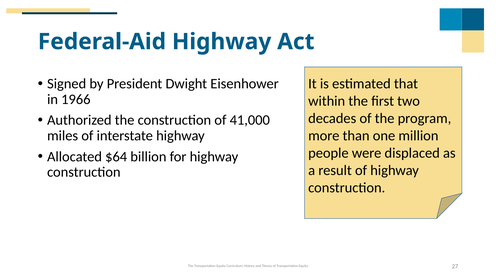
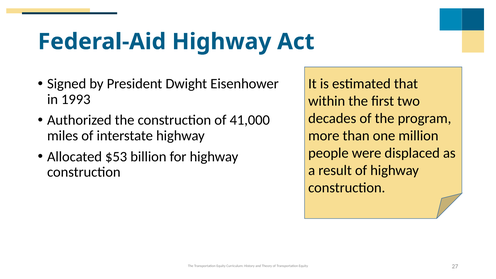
1966: 1966 -> 1993
$64: $64 -> $53
